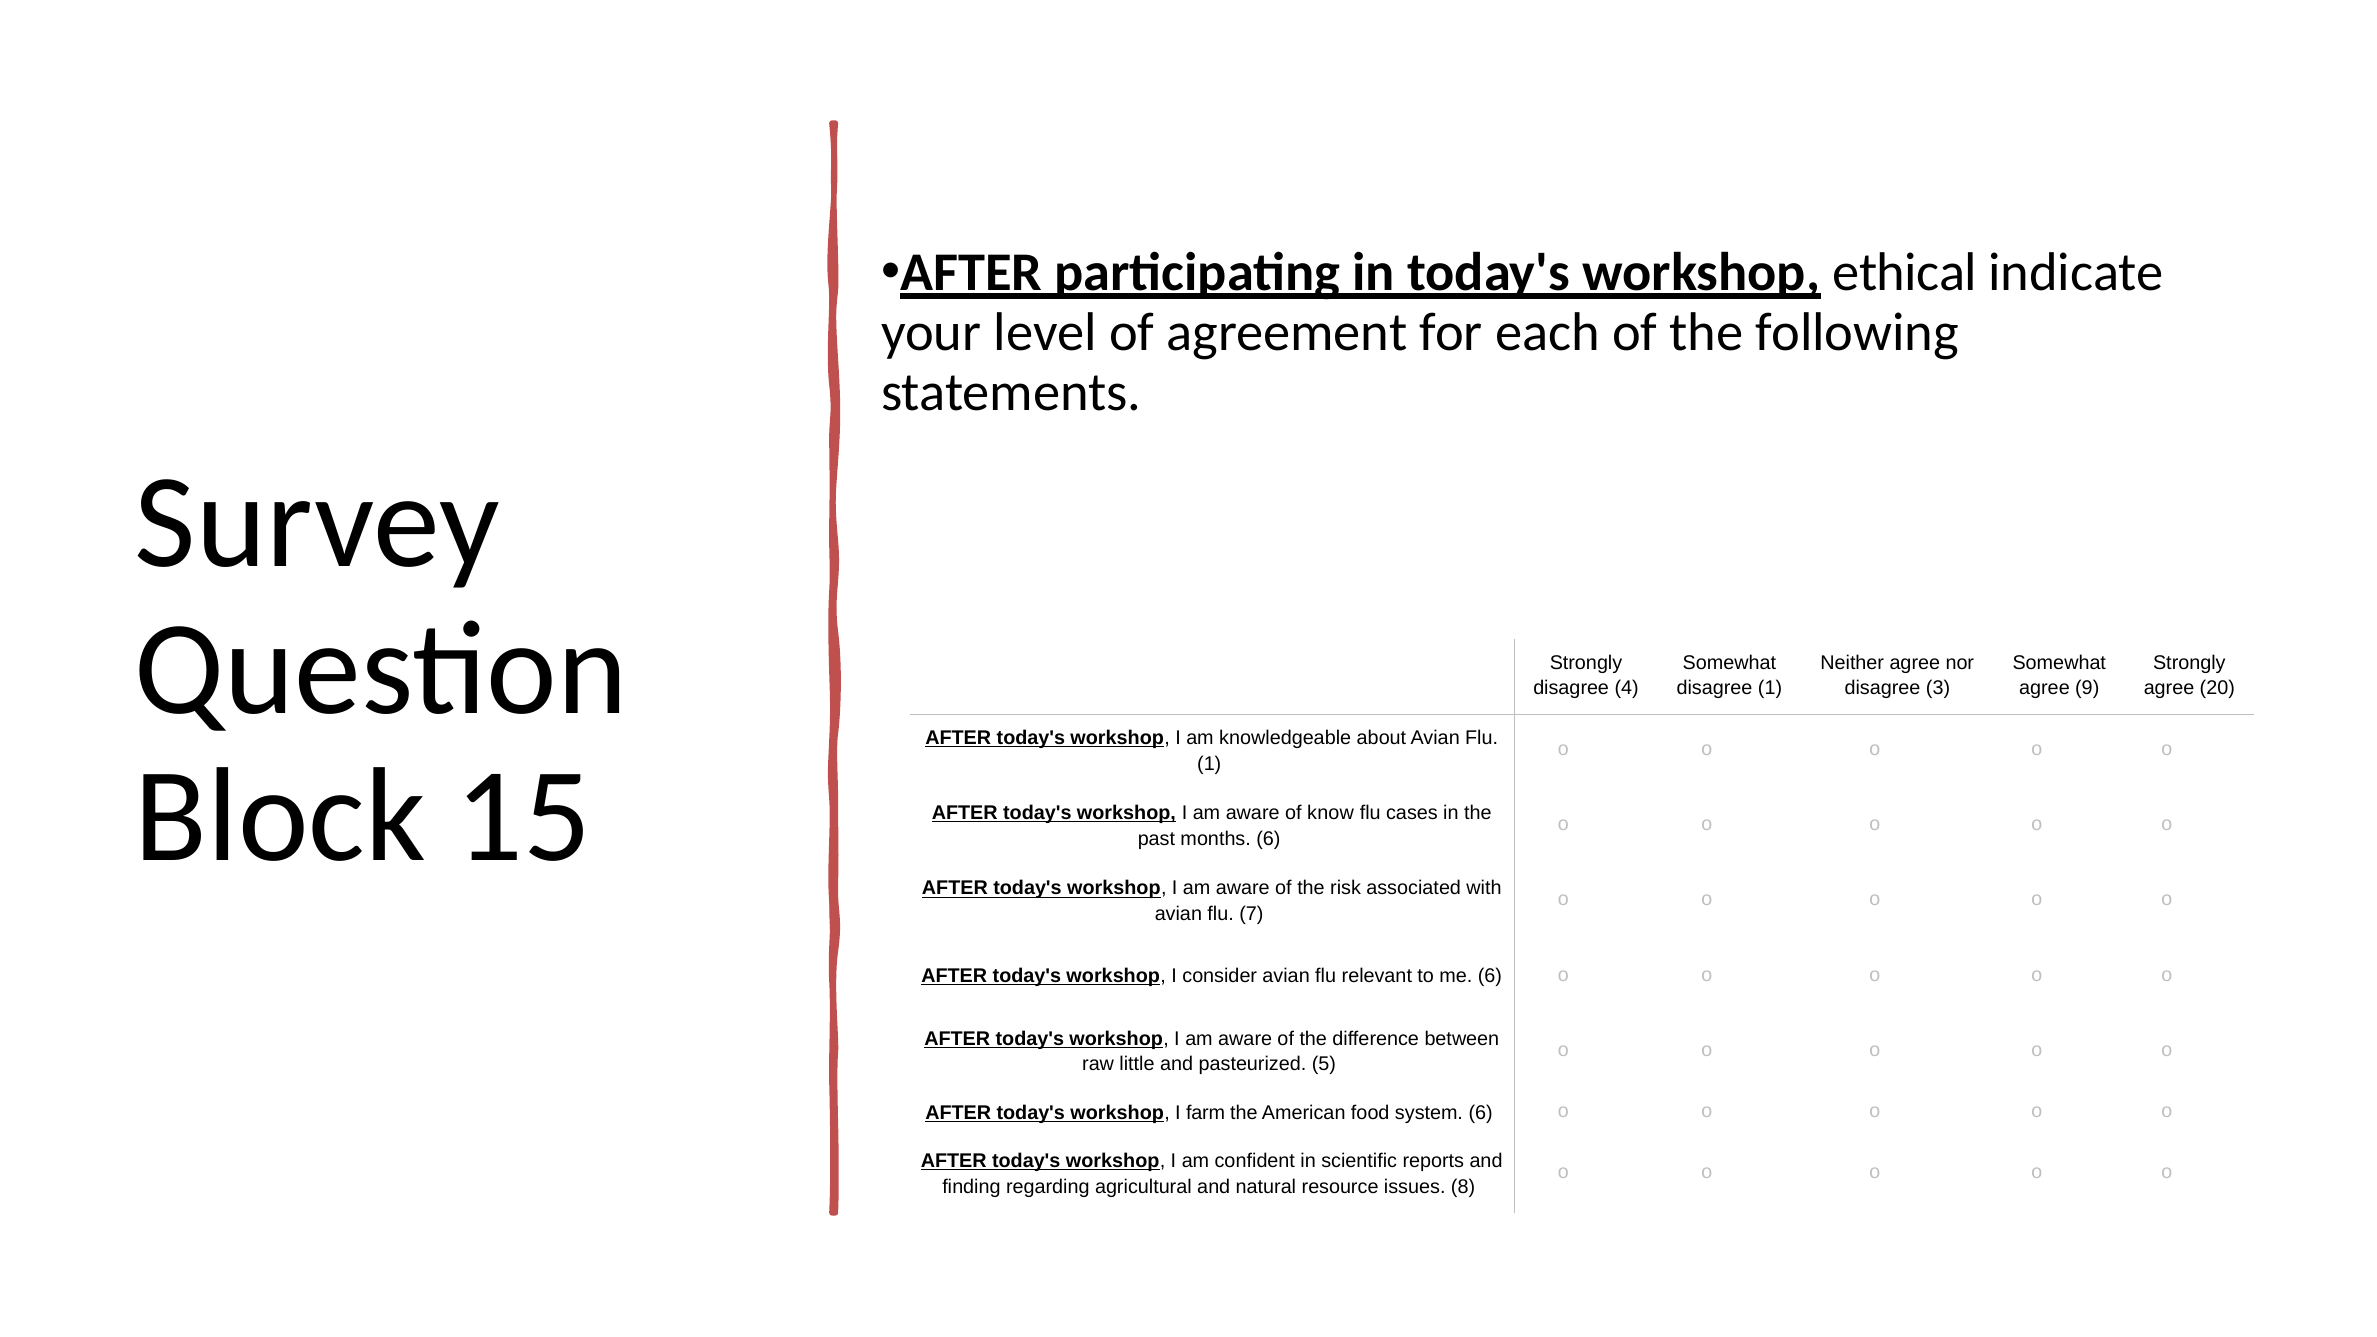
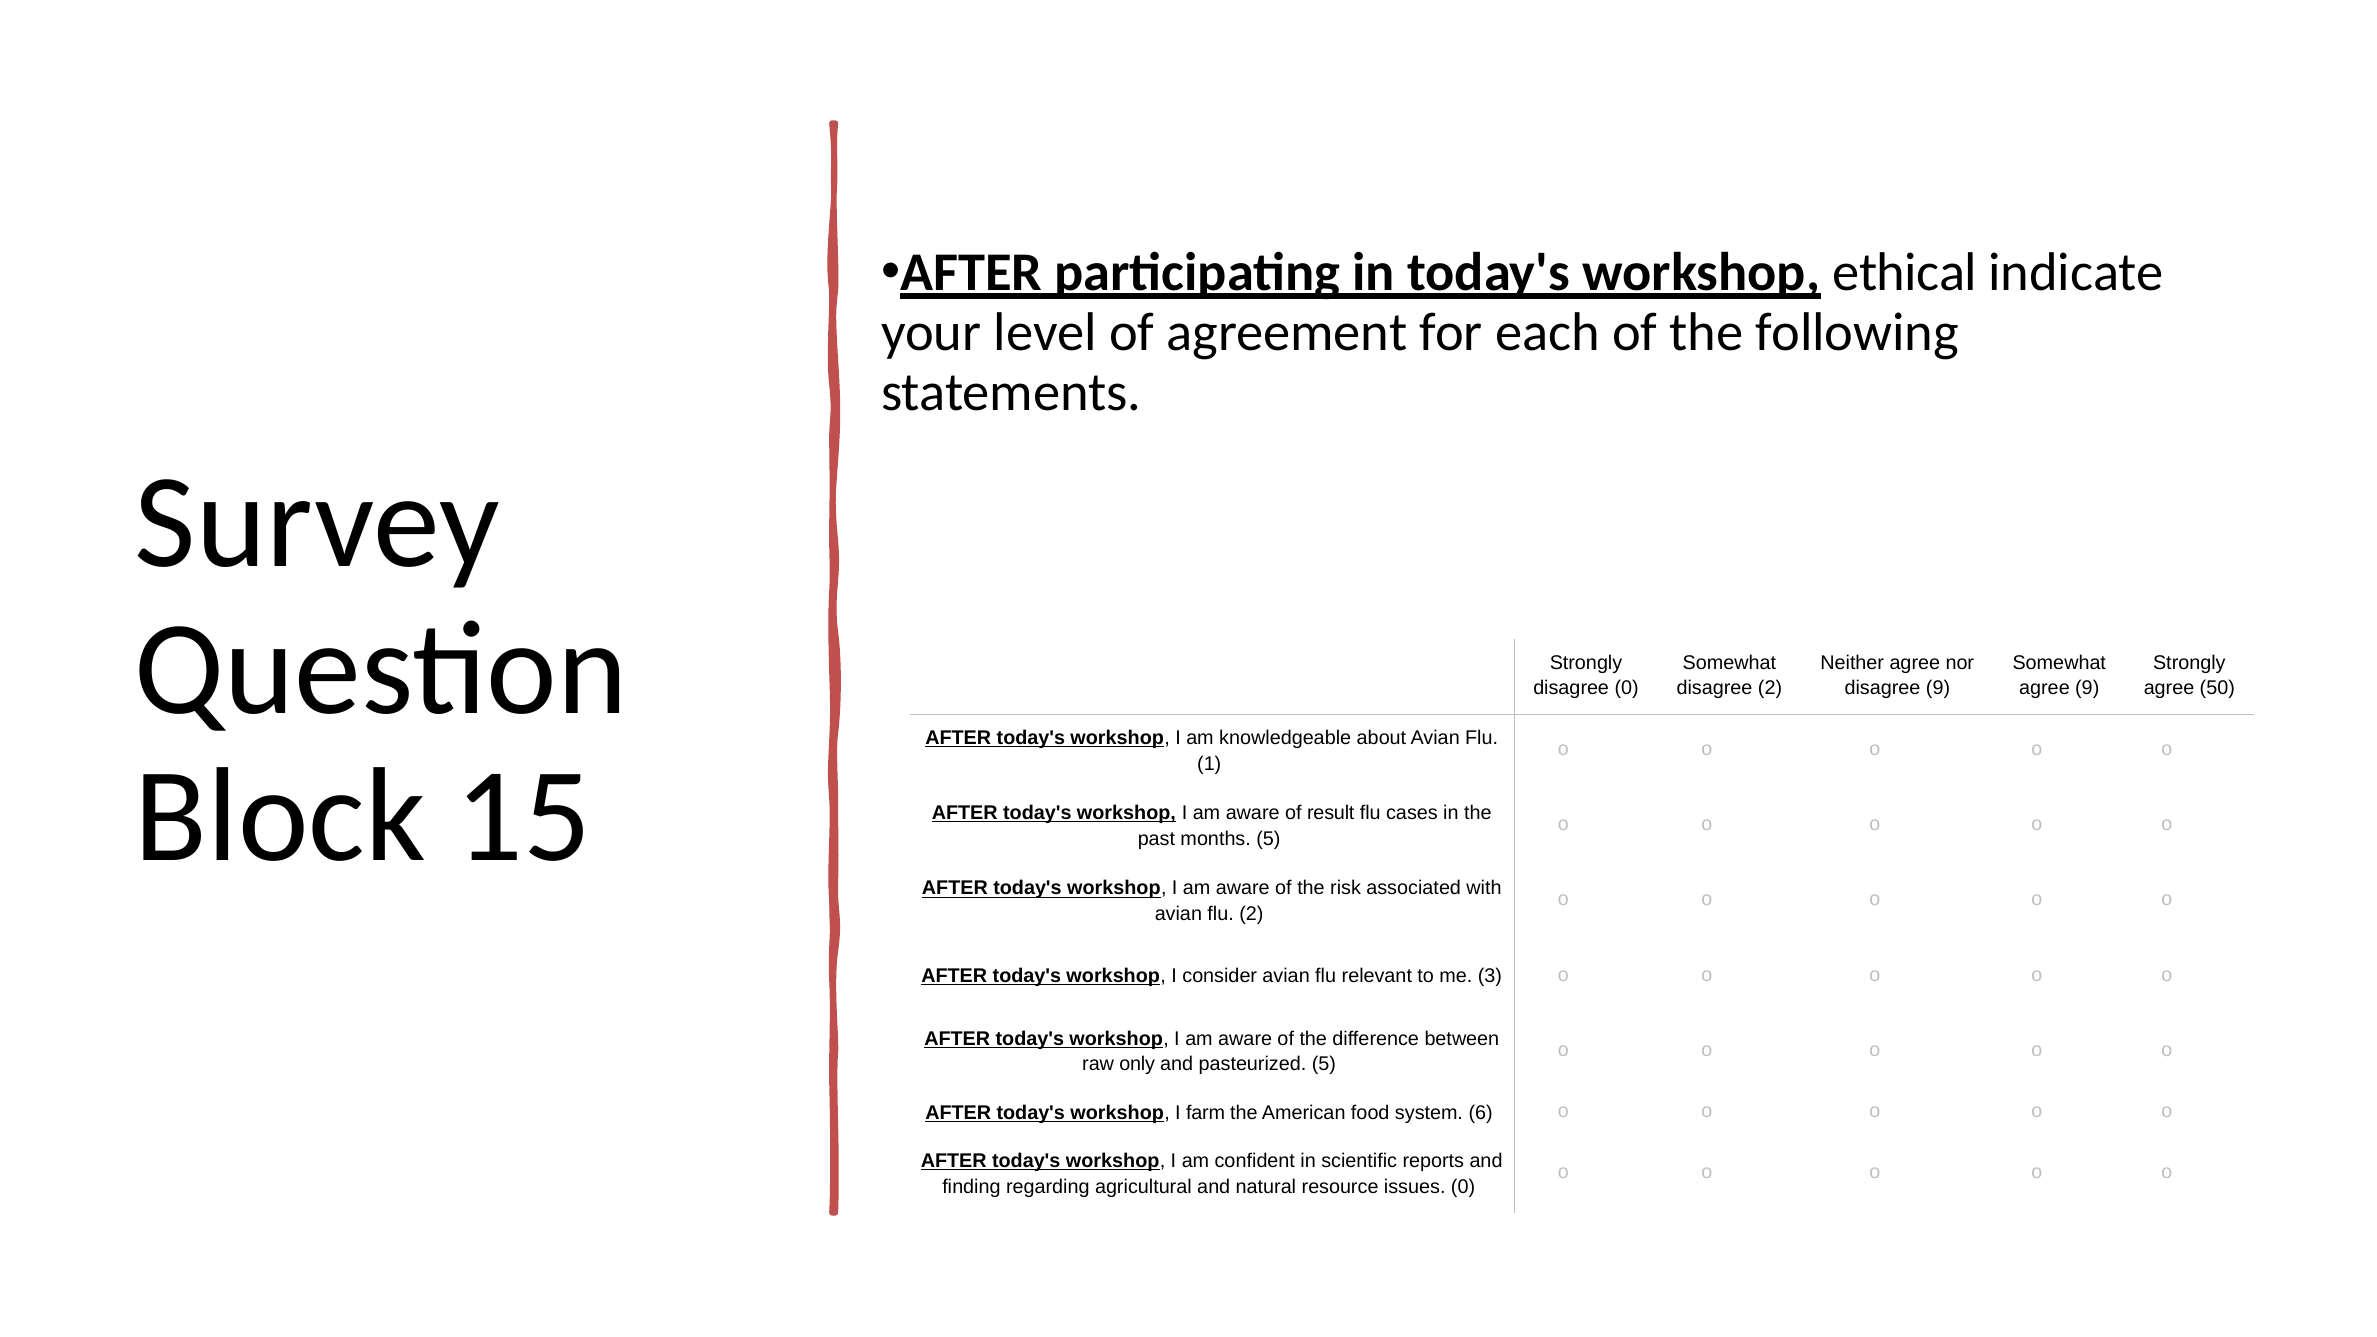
disagree 4: 4 -> 0
disagree 1: 1 -> 2
disagree 3: 3 -> 9
20: 20 -> 50
know: know -> result
months 6: 6 -> 5
flu 7: 7 -> 2
me 6: 6 -> 3
little: little -> only
issues 8: 8 -> 0
